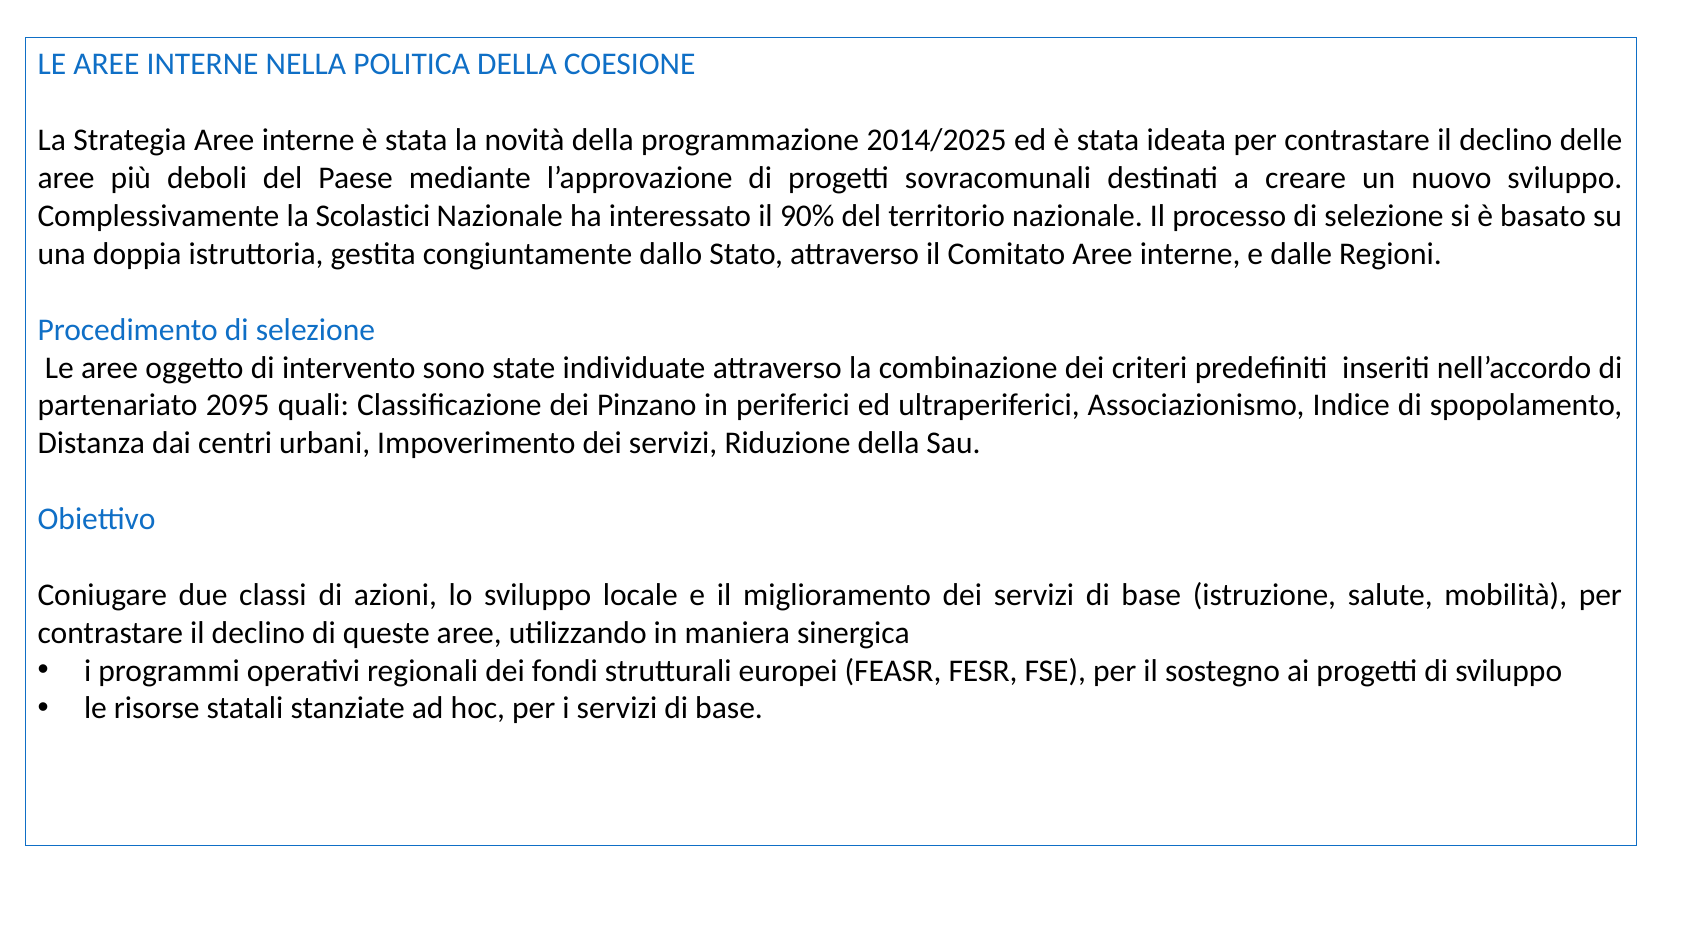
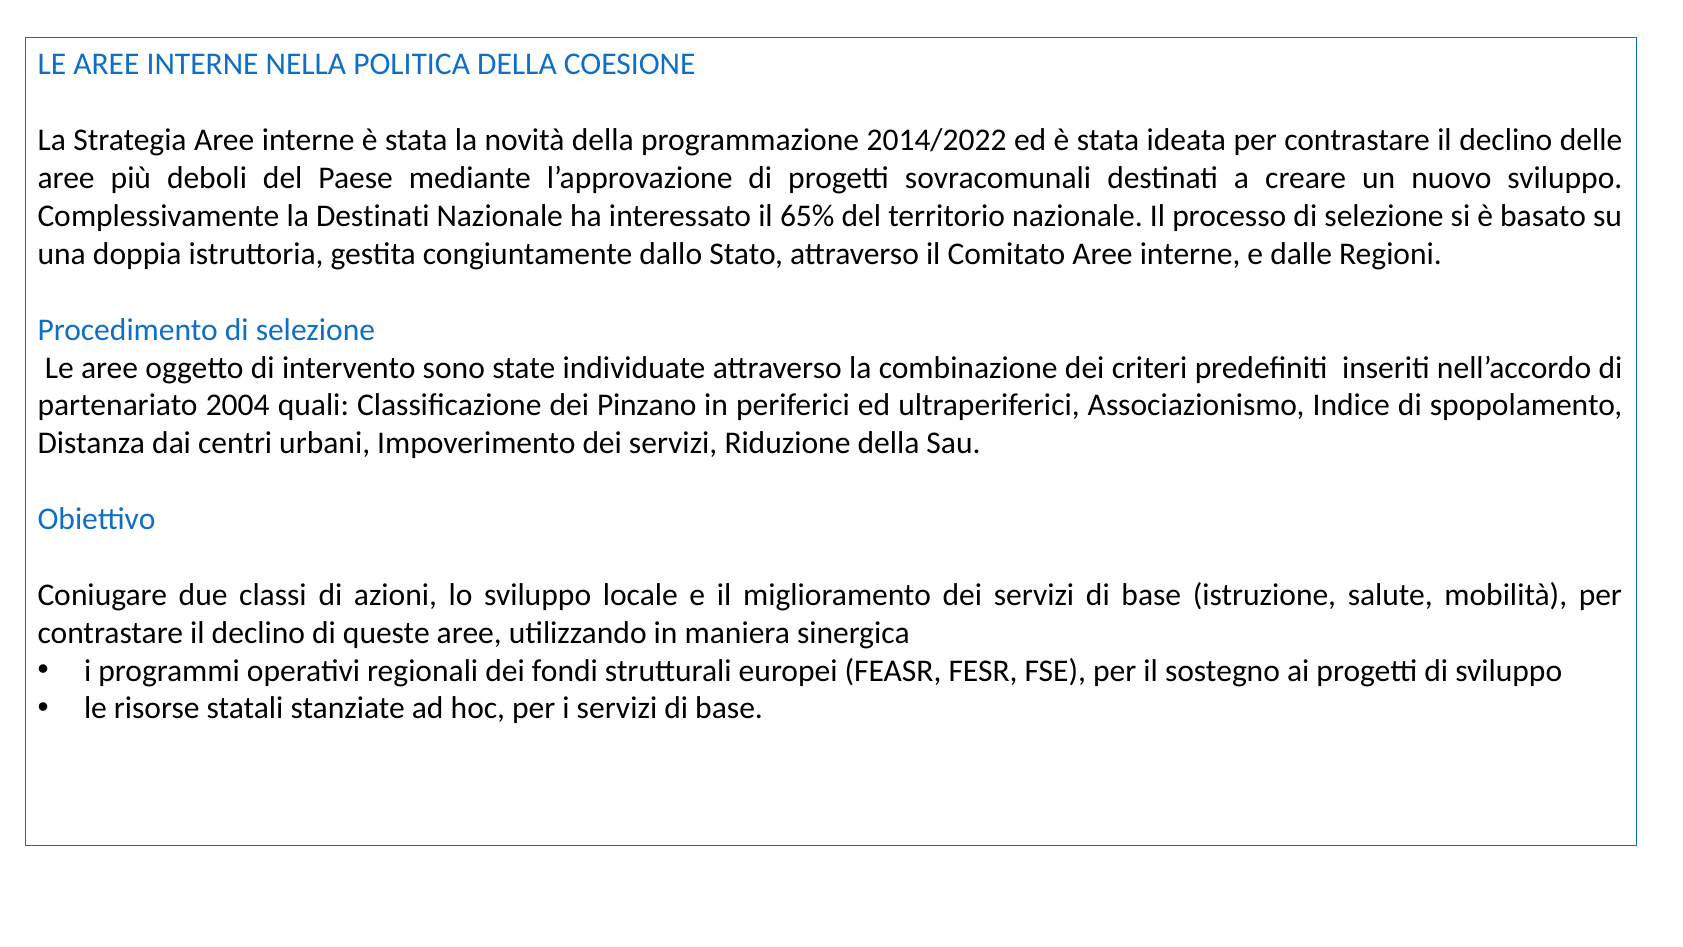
2014/2025: 2014/2025 -> 2014/2022
la Scolastici: Scolastici -> Destinati
90%: 90% -> 65%
2095: 2095 -> 2004
